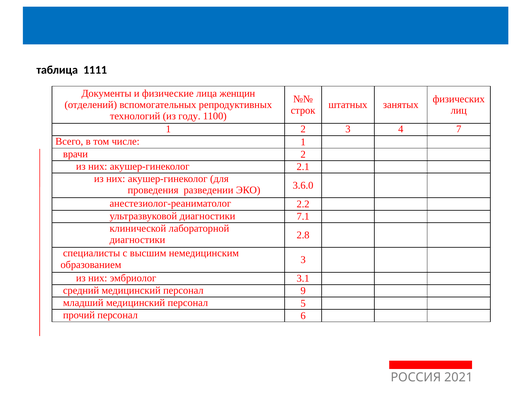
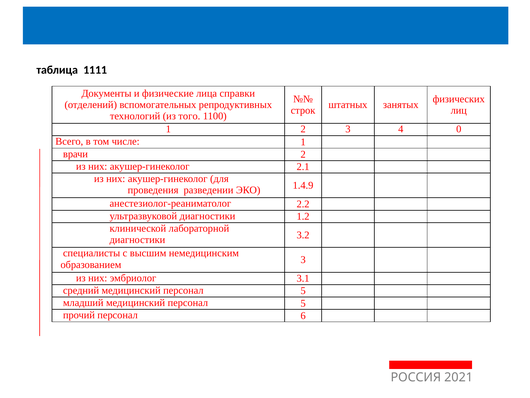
женщин: женщин -> справки
году: году -> того
7: 7 -> 0
3.6.0: 3.6.0 -> 1.4.9
7.1: 7.1 -> 1.2
2.8: 2.8 -> 3.2
средний медицинский персонал 9: 9 -> 5
